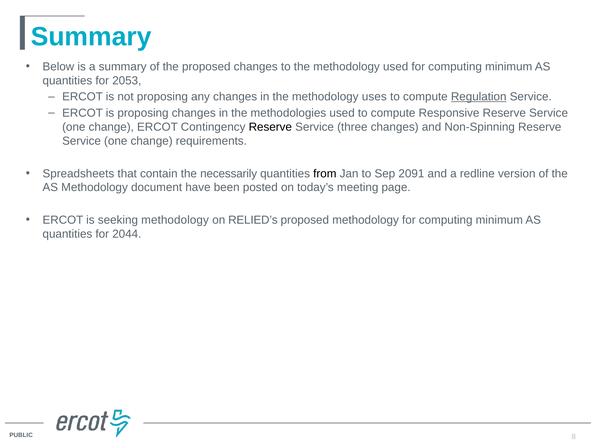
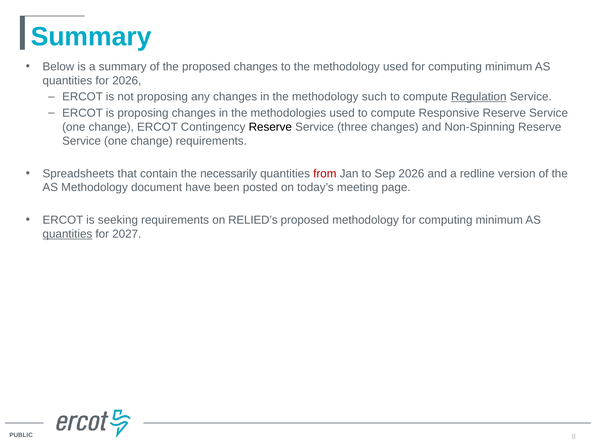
for 2053: 2053 -> 2026
uses: uses -> such
from colour: black -> red
Sep 2091: 2091 -> 2026
seeking methodology: methodology -> requirements
quantities at (67, 234) underline: none -> present
2044: 2044 -> 2027
